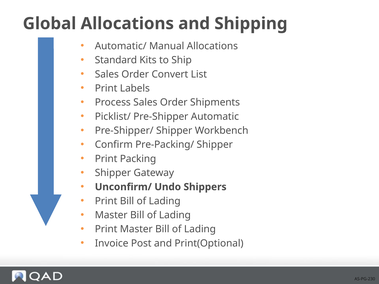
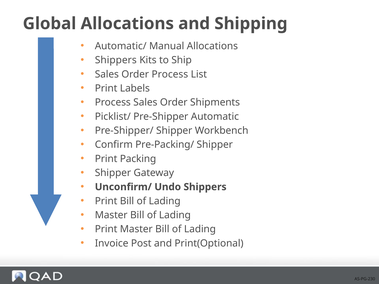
Standard at (116, 60): Standard -> Shippers
Order Convert: Convert -> Process
